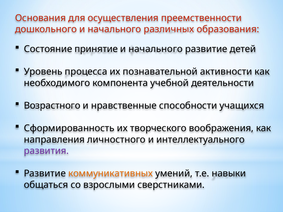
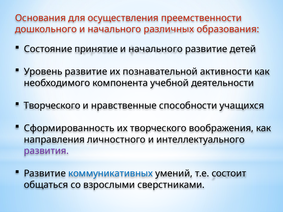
Уровень процесса: процесса -> развитие
Возрастного at (52, 106): Возрастного -> Творческого
коммуникативных colour: orange -> blue
навыки: навыки -> состоит
